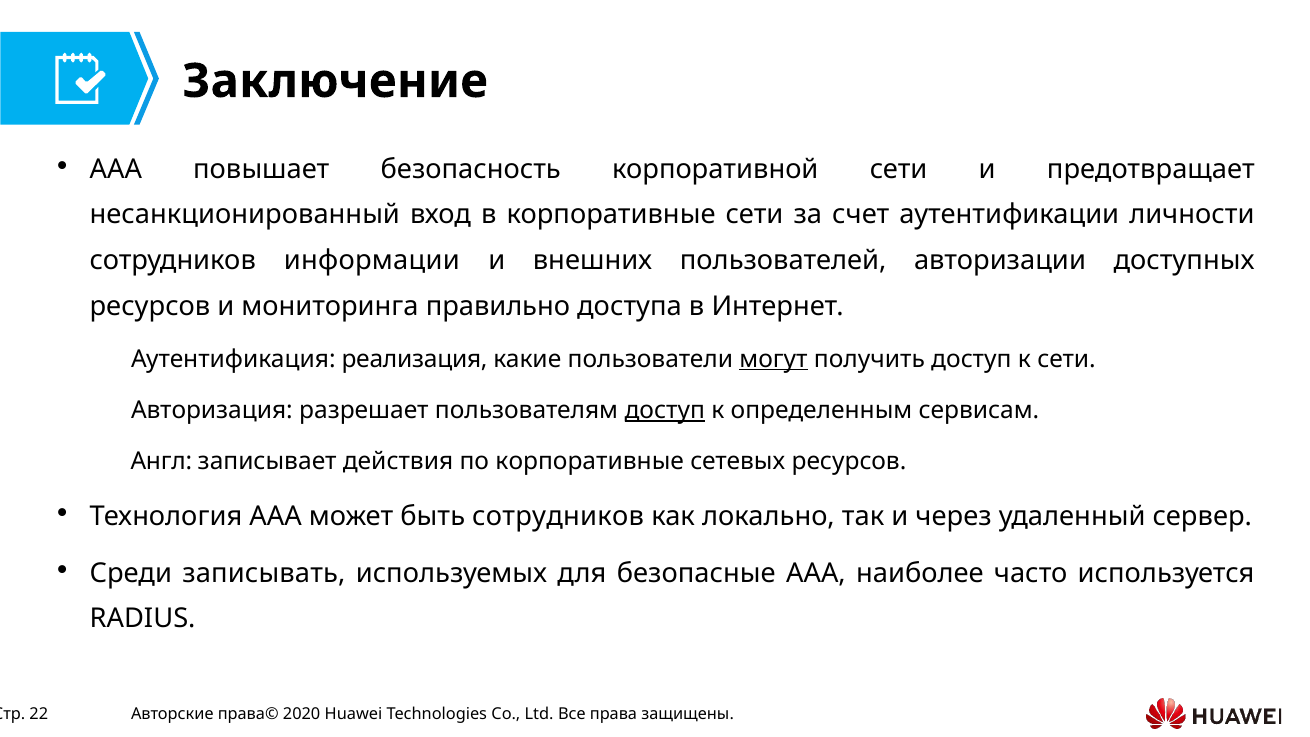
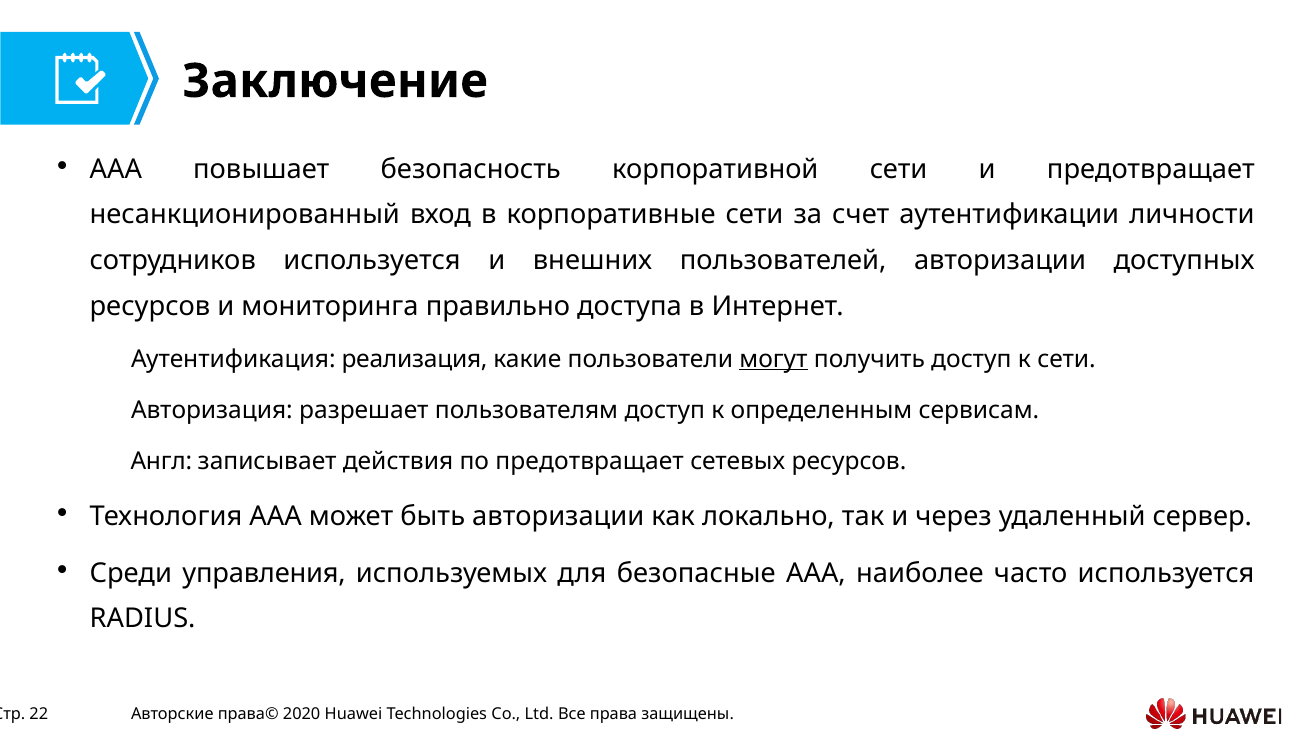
сотрудников информации: информации -> используется
доступ at (665, 410) underline: present -> none
по корпоративные: корпоративные -> предотвращает
быть сотрудников: сотрудников -> авторизации
записывать: записывать -> управления
